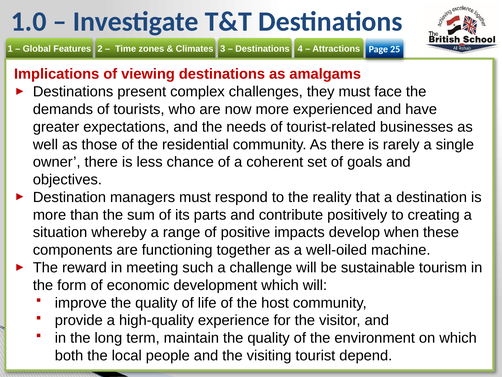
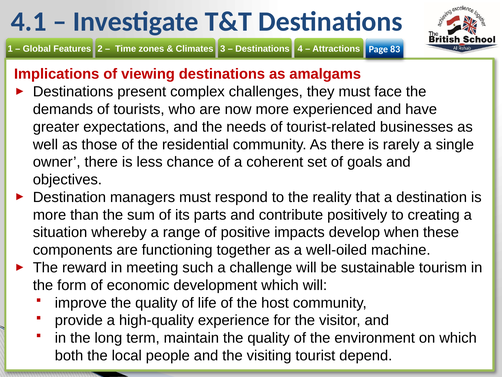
1.0: 1.0 -> 4.1
25: 25 -> 83
